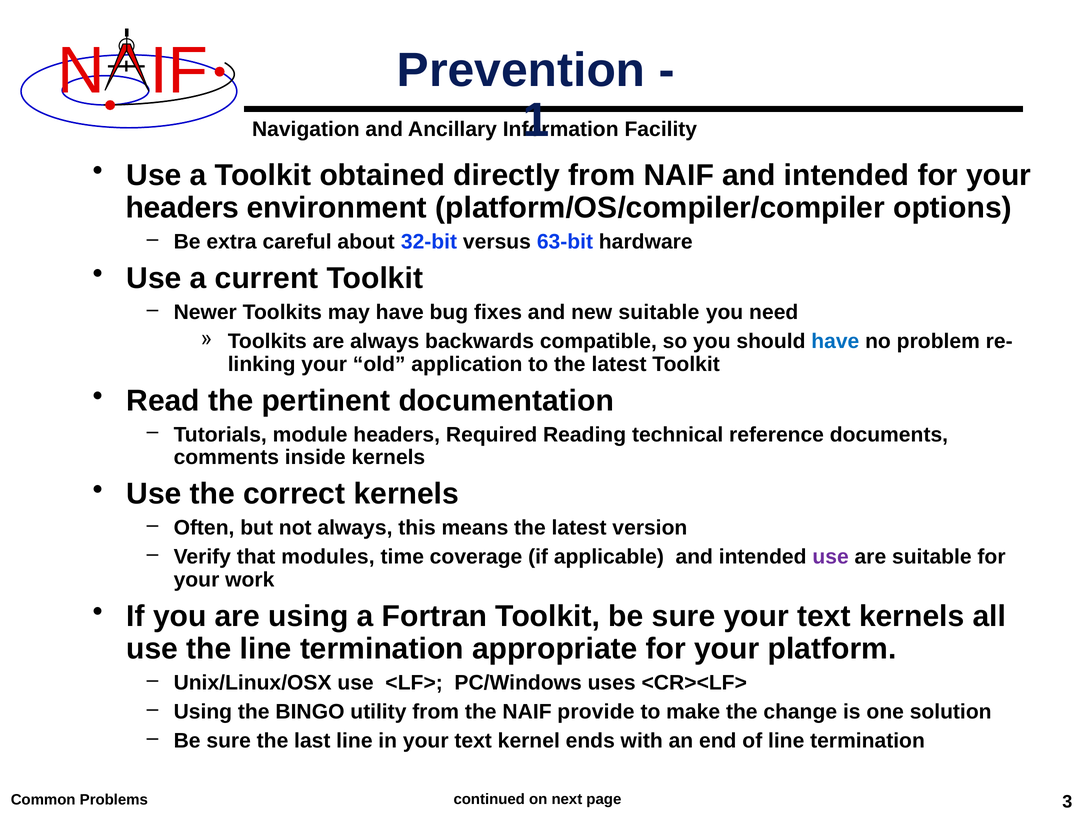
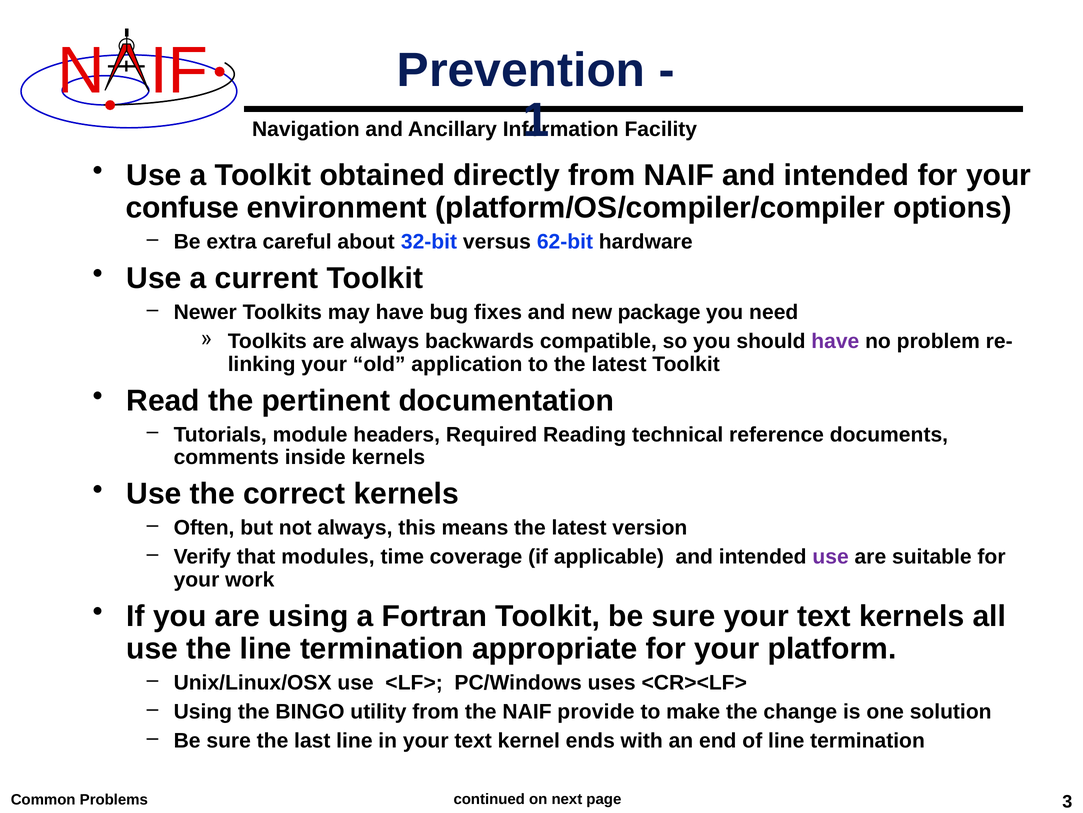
headers at (182, 208): headers -> confuse
63-bit: 63-bit -> 62-bit
new suitable: suitable -> package
have at (835, 341) colour: blue -> purple
